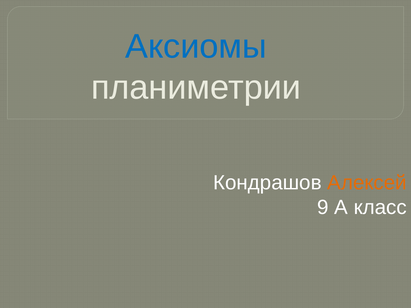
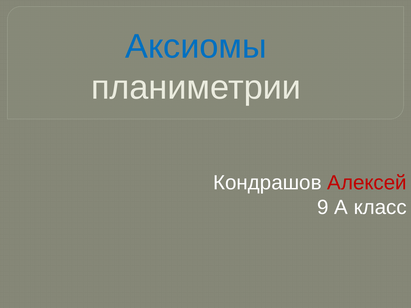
Алексей colour: orange -> red
